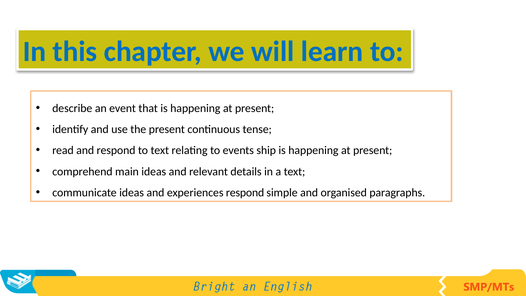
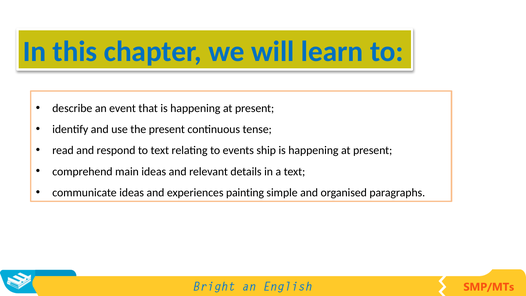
experiences respond: respond -> painting
